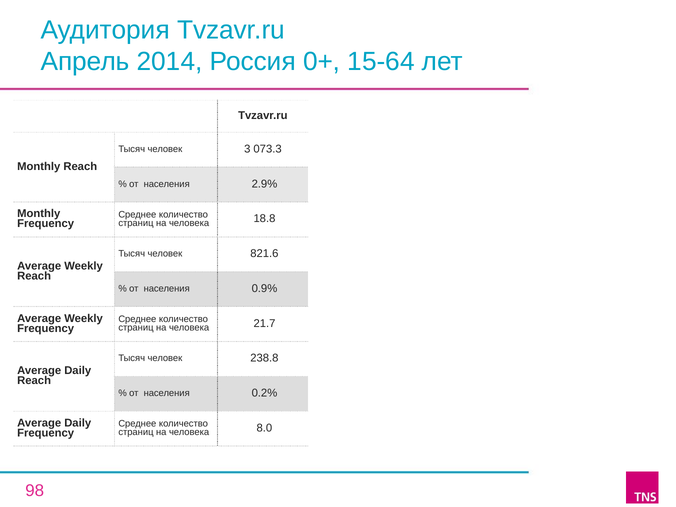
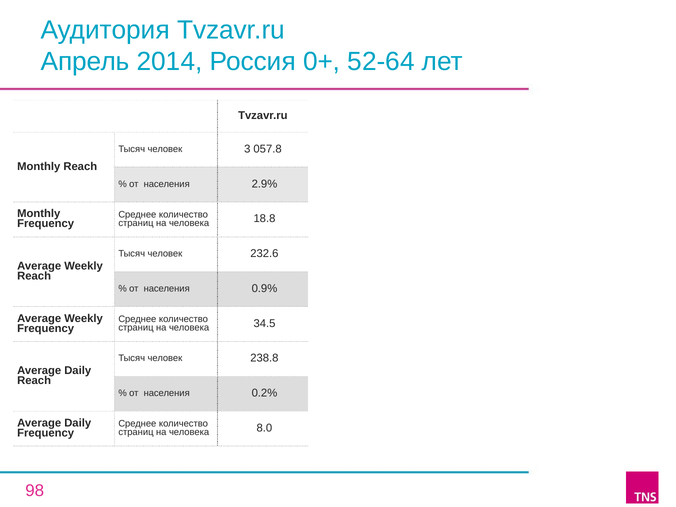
15-64: 15-64 -> 52-64
073.3: 073.3 -> 057.8
821.6: 821.6 -> 232.6
21.7: 21.7 -> 34.5
